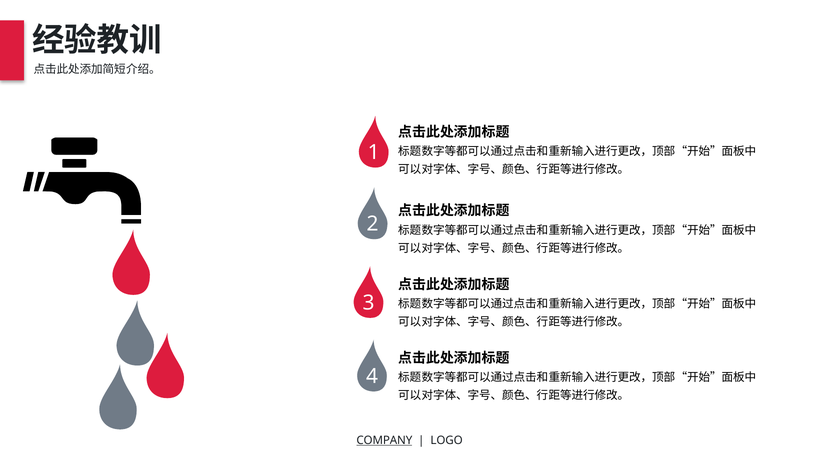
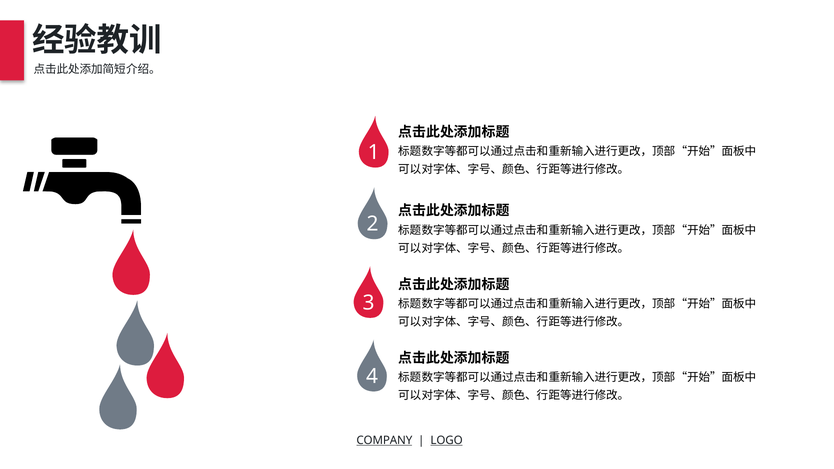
LOGO underline: none -> present
